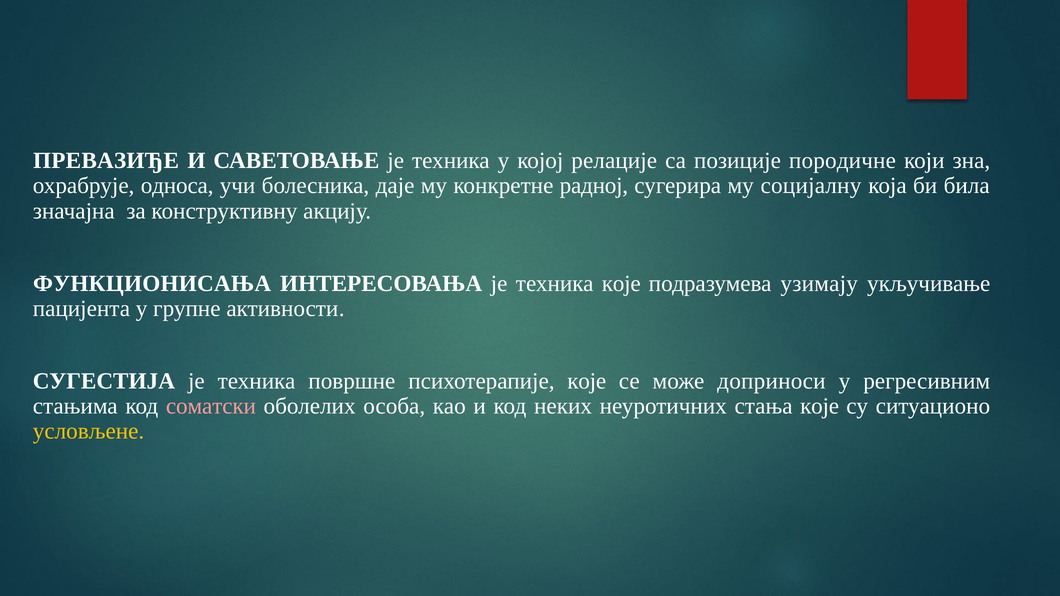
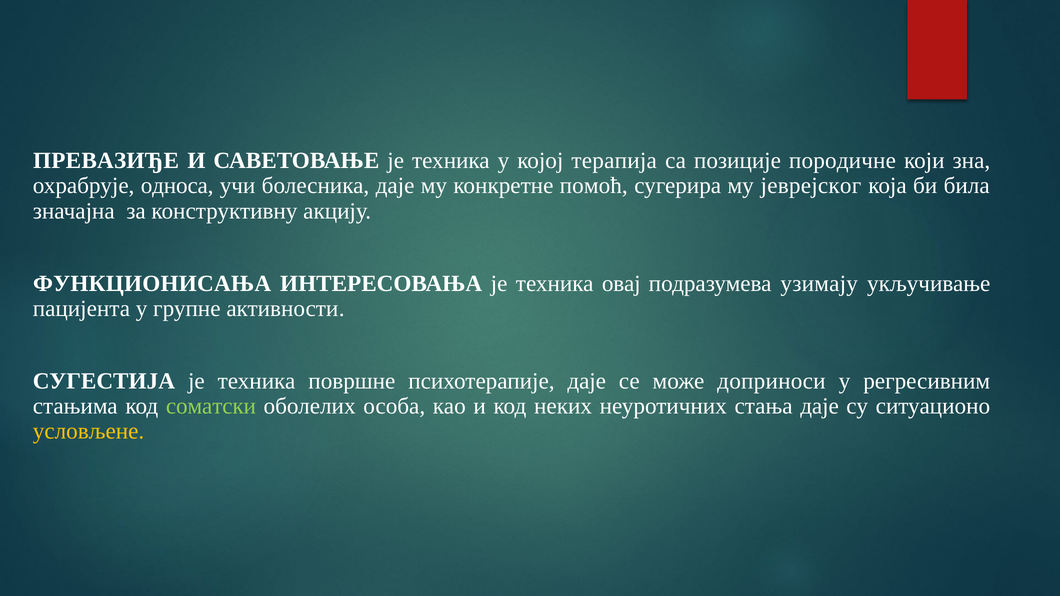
релације: релације -> терапија
радној: радној -> помоћ
социјалну: социјалну -> јеврејског
техника које: које -> овај
психотерапије које: које -> даје
соматски colour: pink -> light green
стања које: које -> даје
